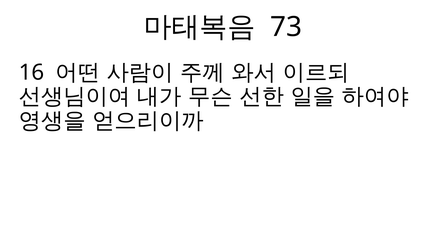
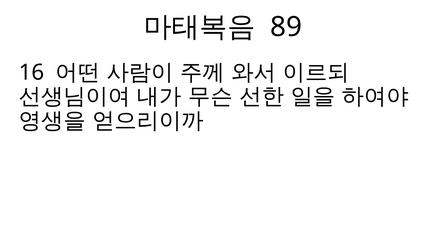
73: 73 -> 89
